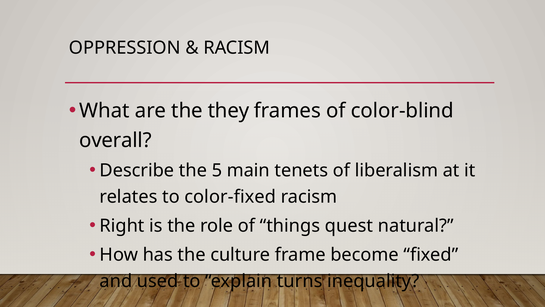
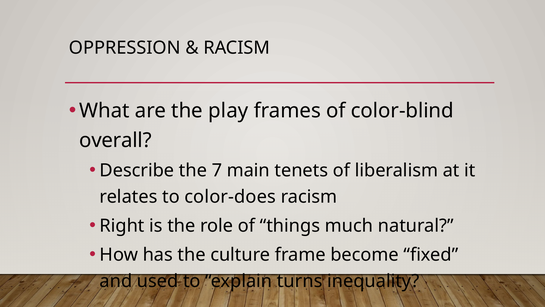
they: they -> play
5: 5 -> 7
color-fixed: color-fixed -> color-does
quest: quest -> much
